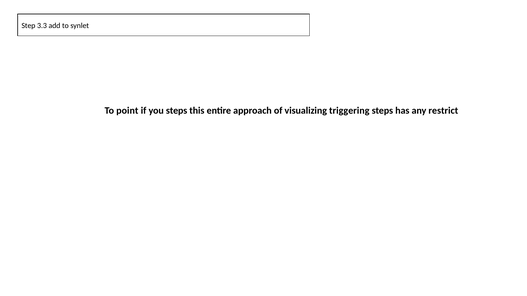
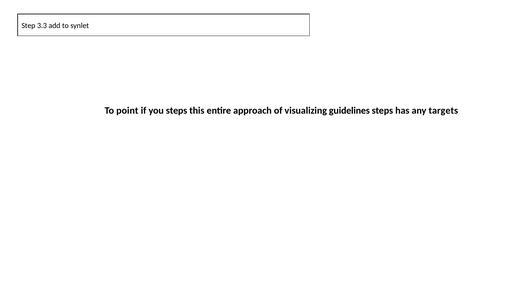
triggering: triggering -> guidelines
restrict: restrict -> targets
